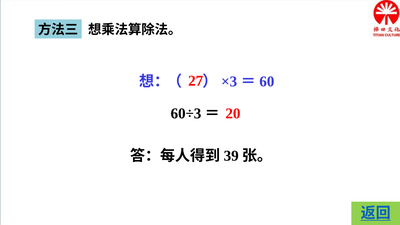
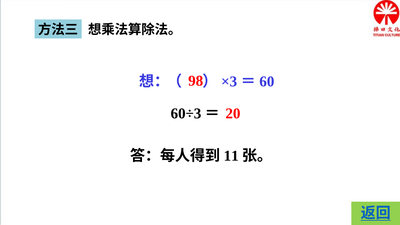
27: 27 -> 98
39: 39 -> 11
